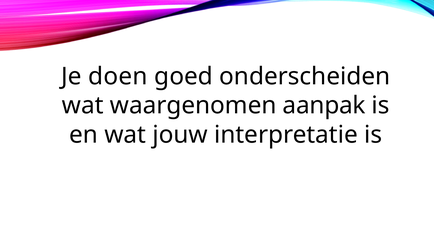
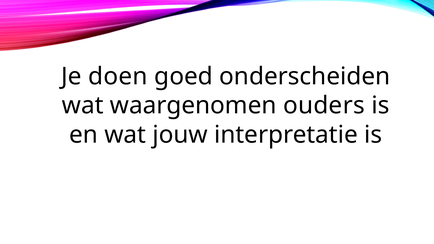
aanpak: aanpak -> ouders
